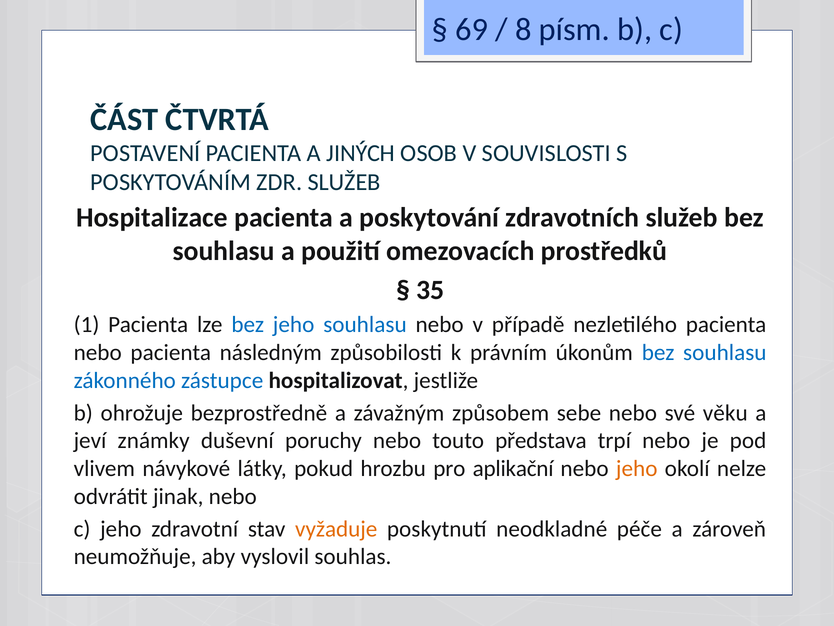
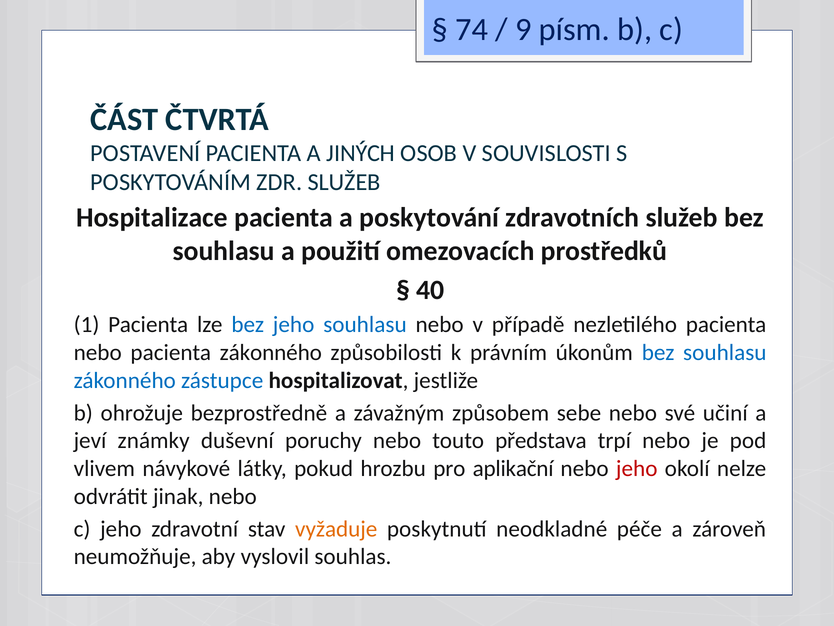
69: 69 -> 74
8: 8 -> 9
35: 35 -> 40
pacienta následným: následným -> zákonného
věku: věku -> učiní
jeho at (637, 468) colour: orange -> red
